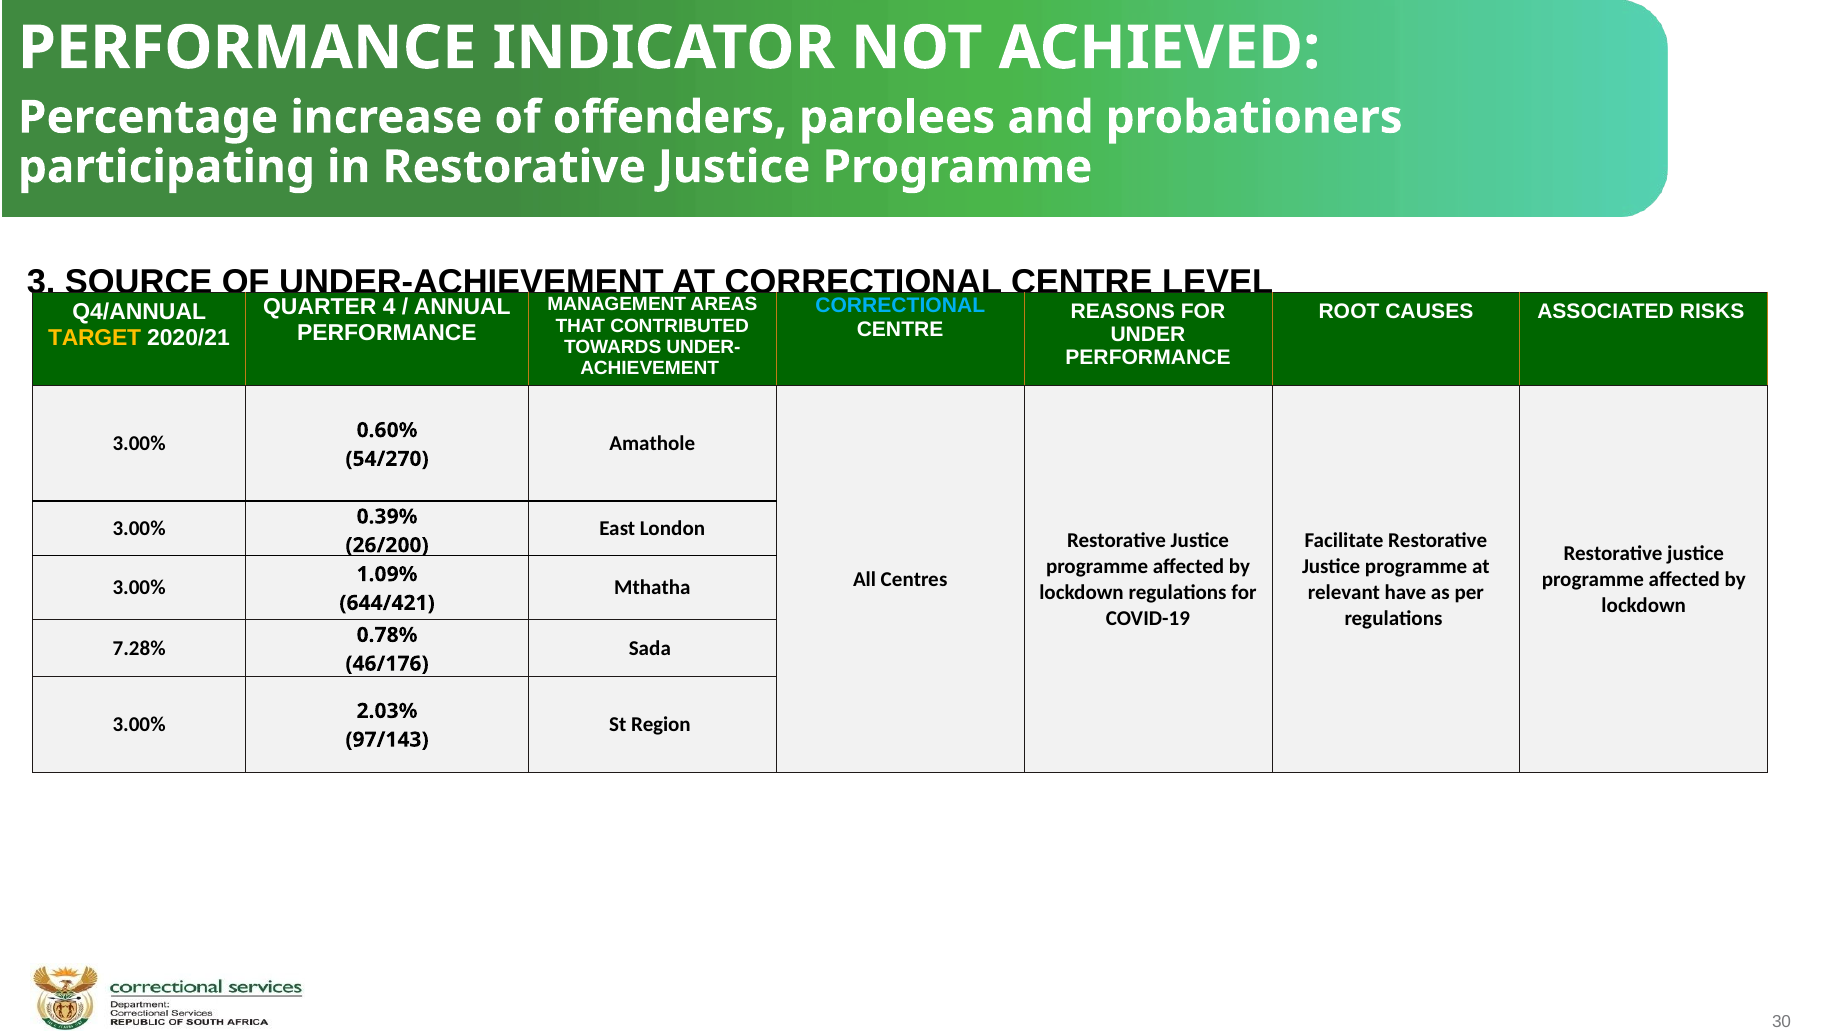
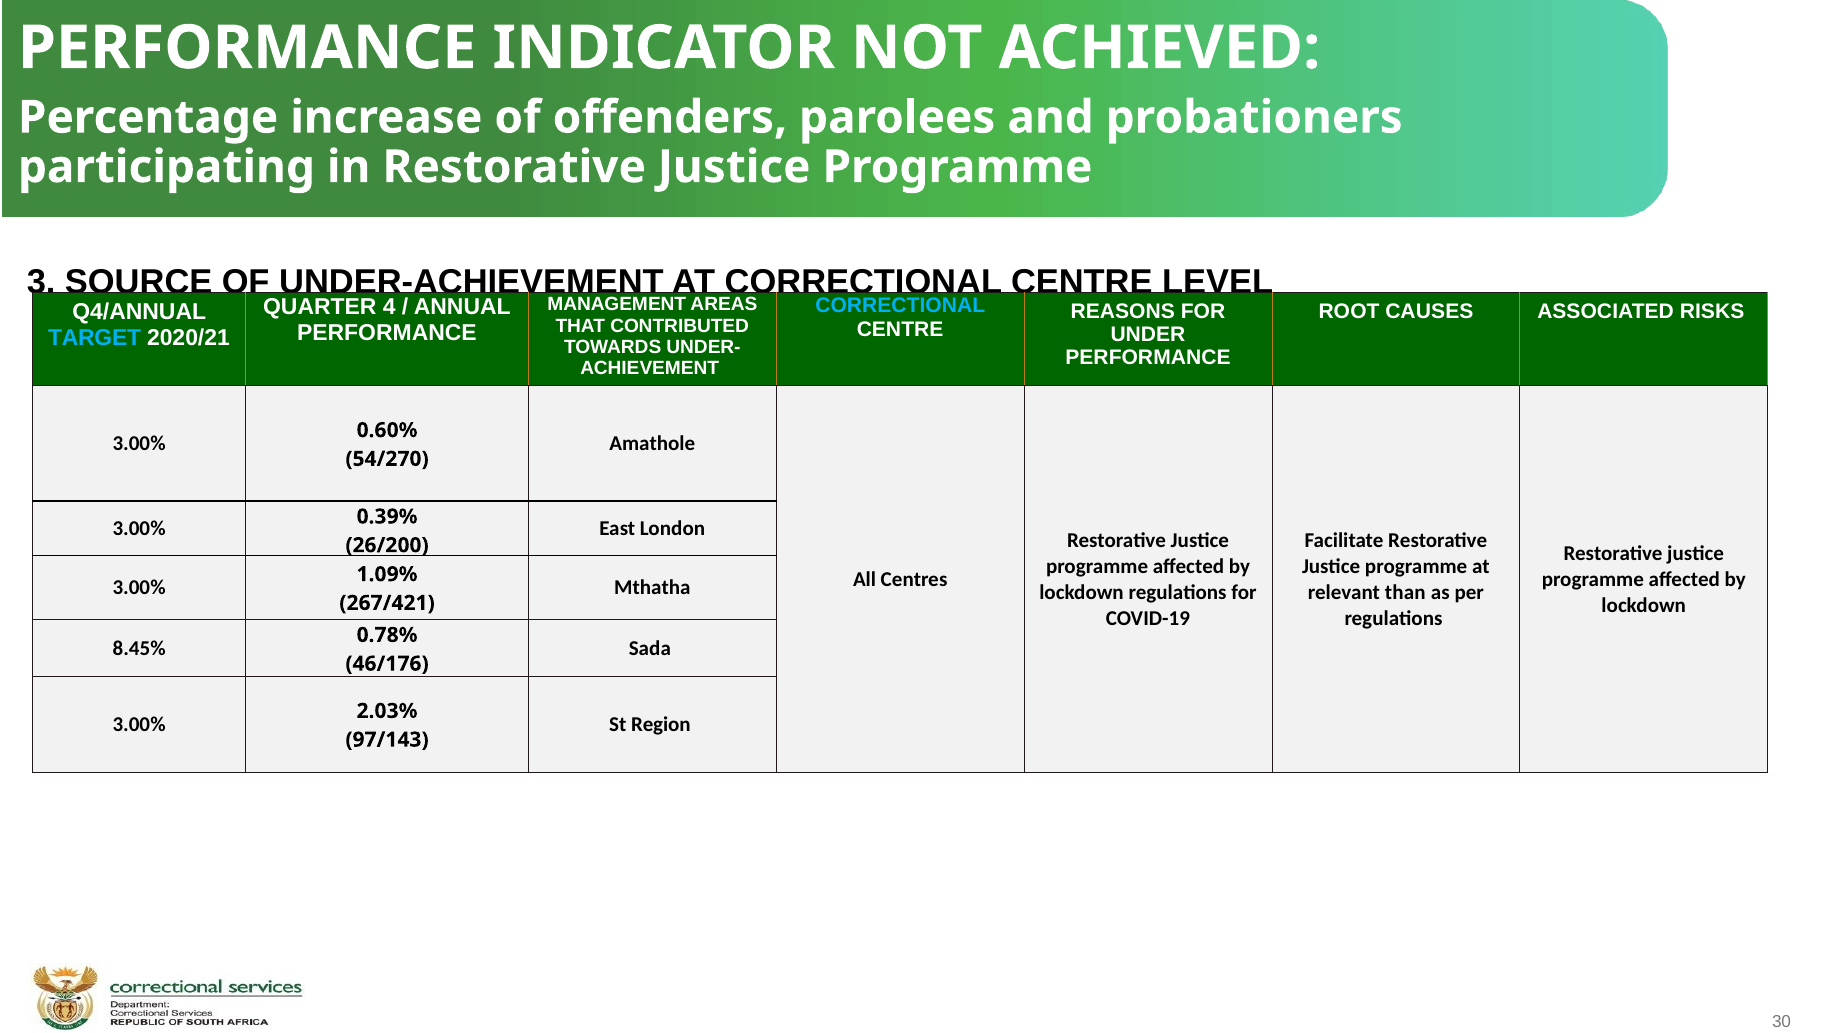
TARGET colour: yellow -> light blue
have: have -> than
644/421: 644/421 -> 267/421
7.28%: 7.28% -> 8.45%
